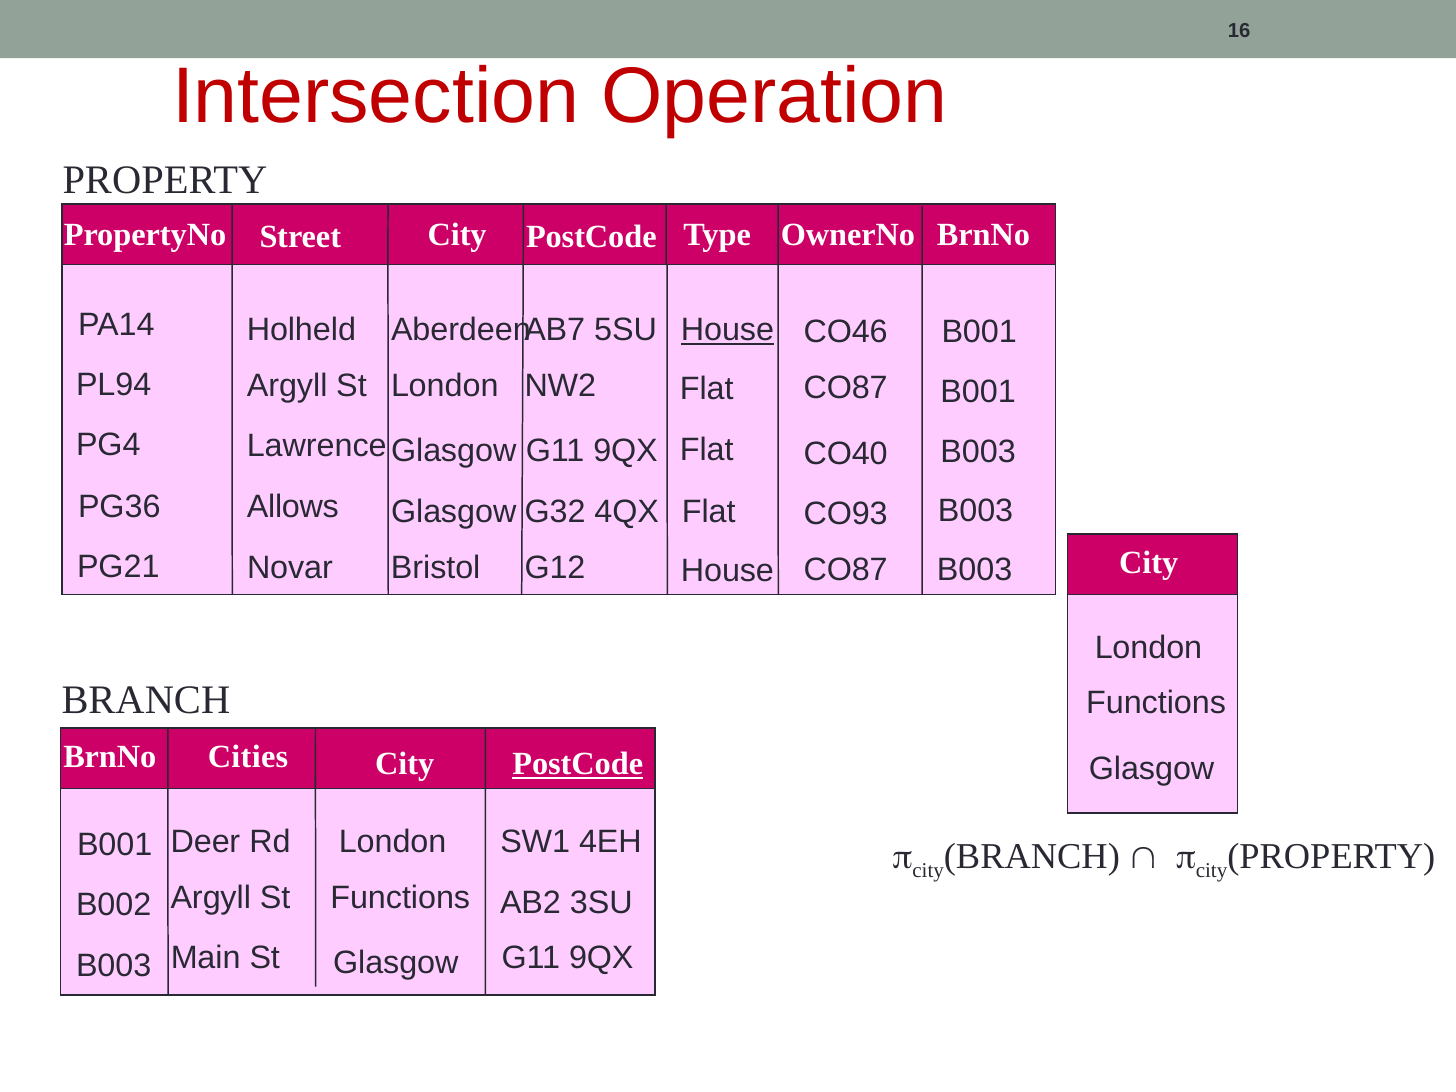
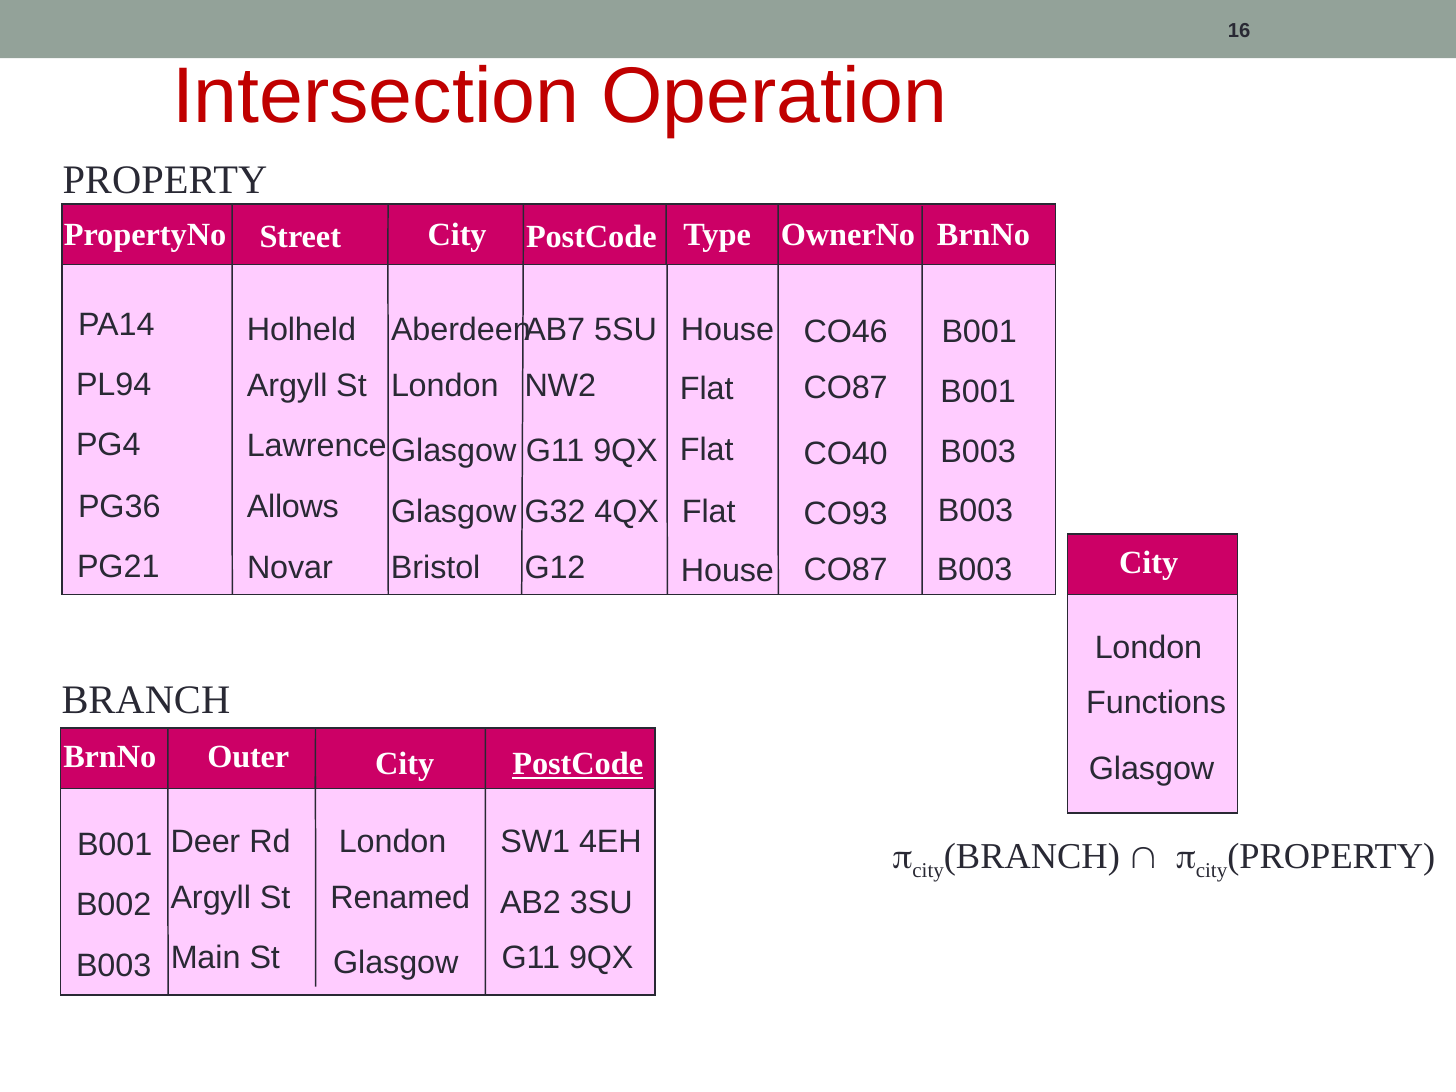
House at (727, 330) underline: present -> none
Cities: Cities -> Outer
Functions at (400, 897): Functions -> Renamed
